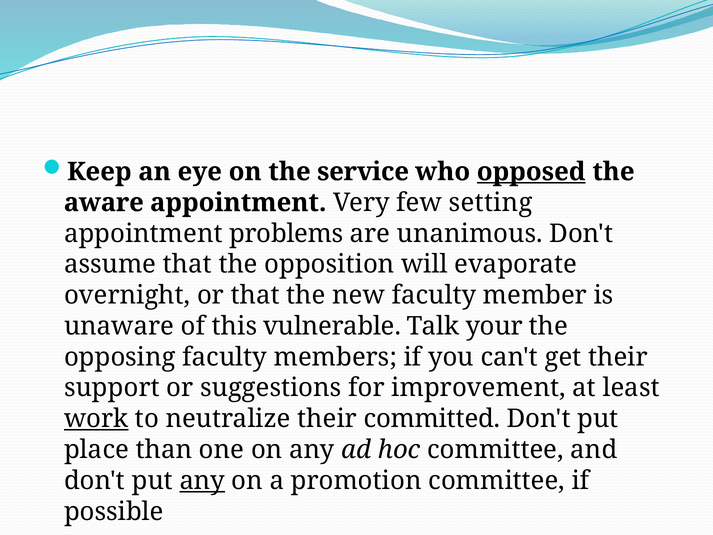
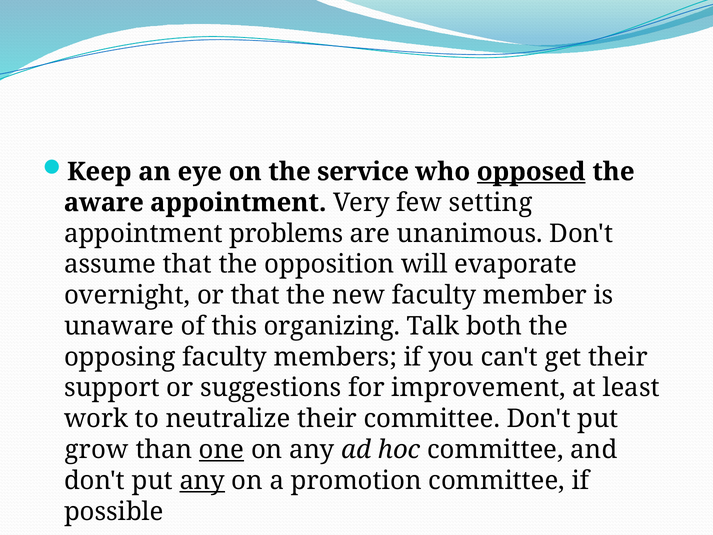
vulnerable: vulnerable -> organizing
your: your -> both
work underline: present -> none
their committed: committed -> committee
place: place -> grow
one underline: none -> present
